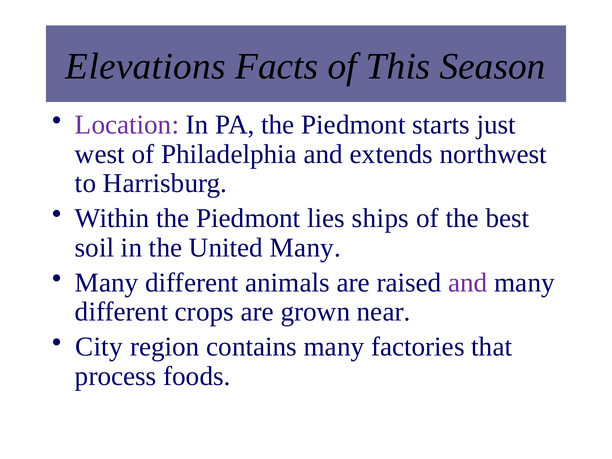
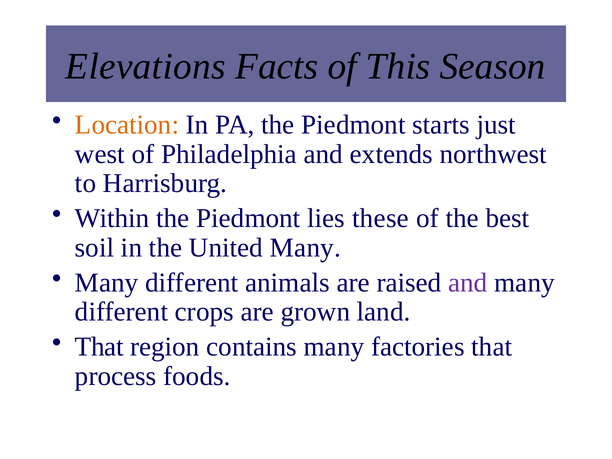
Location colour: purple -> orange
ships: ships -> these
near: near -> land
City at (99, 347): City -> That
